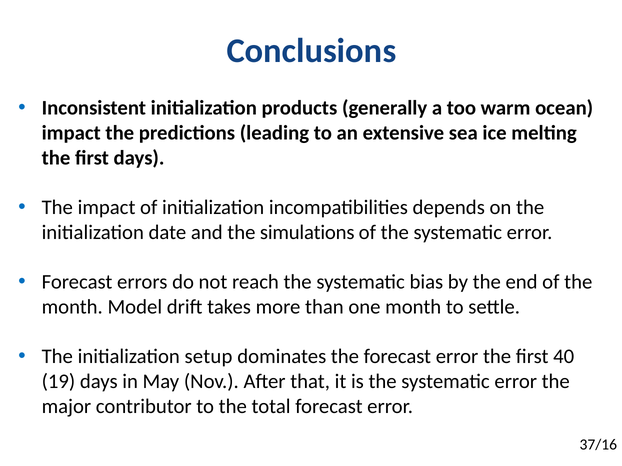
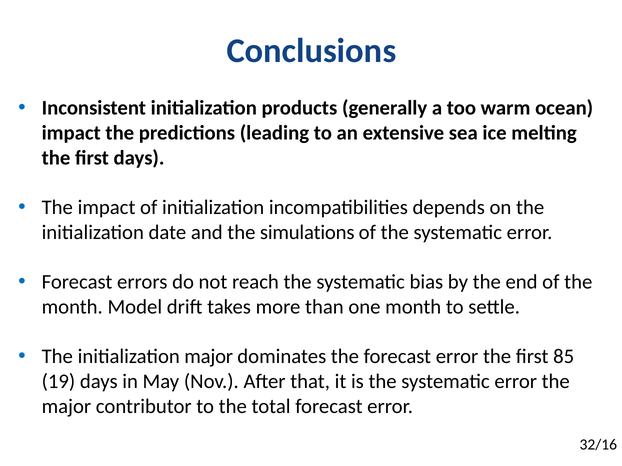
initialization setup: setup -> major
40: 40 -> 85
37/16: 37/16 -> 32/16
